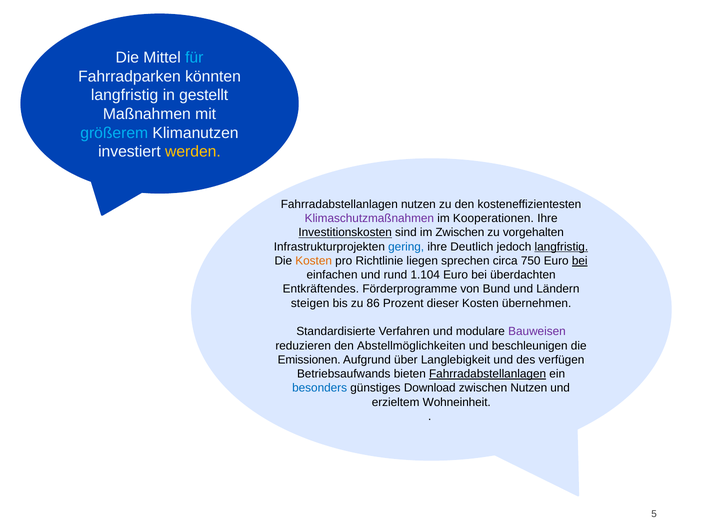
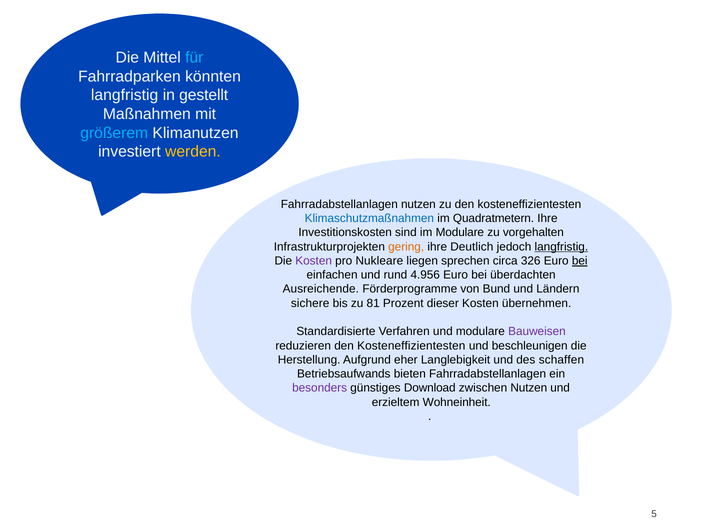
Klimaschutzmaßnahmen colour: purple -> blue
Kooperationen: Kooperationen -> Quadratmetern
Investitionskosten underline: present -> none
im Zwischen: Zwischen -> Modulare
gering colour: blue -> orange
Kosten at (314, 261) colour: orange -> purple
Richtlinie: Richtlinie -> Nukleare
750: 750 -> 326
1.104: 1.104 -> 4.956
Entkräftendes: Entkräftendes -> Ausreichende
steigen: steigen -> sichere
86: 86 -> 81
reduzieren den Abstellmöglichkeiten: Abstellmöglichkeiten -> Kosteneffizientesten
Emissionen: Emissionen -> Herstellung
über: über -> eher
verfügen: verfügen -> schaffen
Fahrradabstellanlagen at (488, 374) underline: present -> none
besonders colour: blue -> purple
